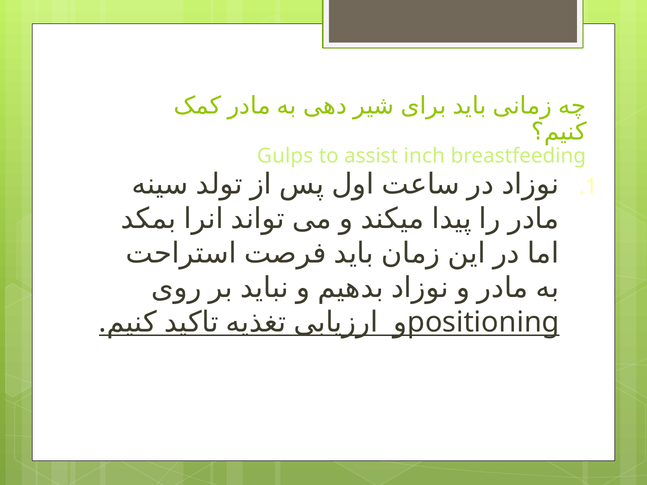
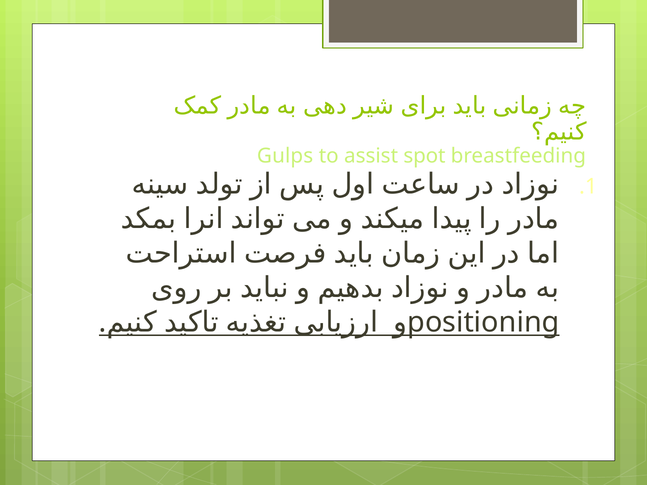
inch: inch -> spot
